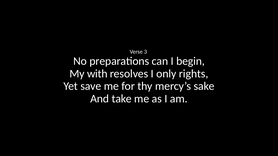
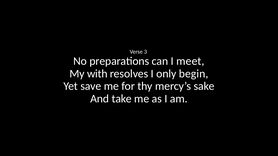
begin: begin -> meet
rights: rights -> begin
